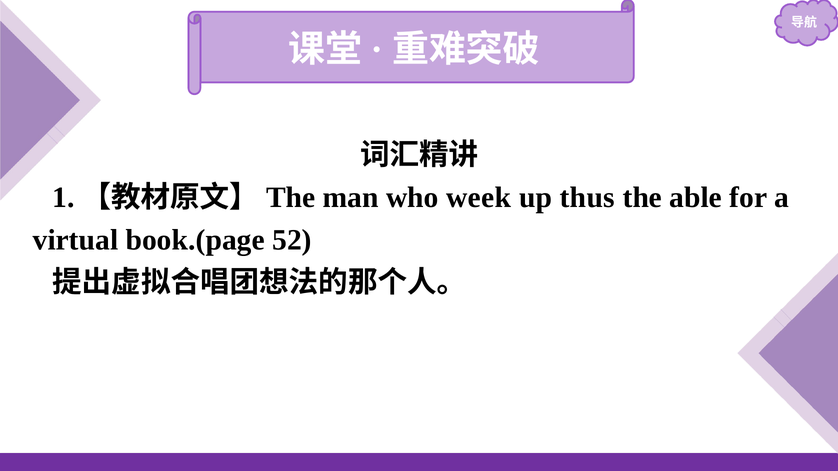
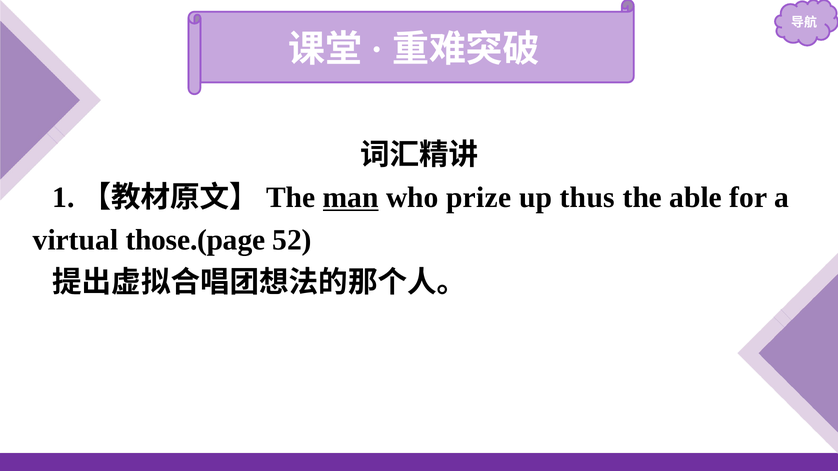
man underline: none -> present
week: week -> prize
book.(page: book.(page -> those.(page
